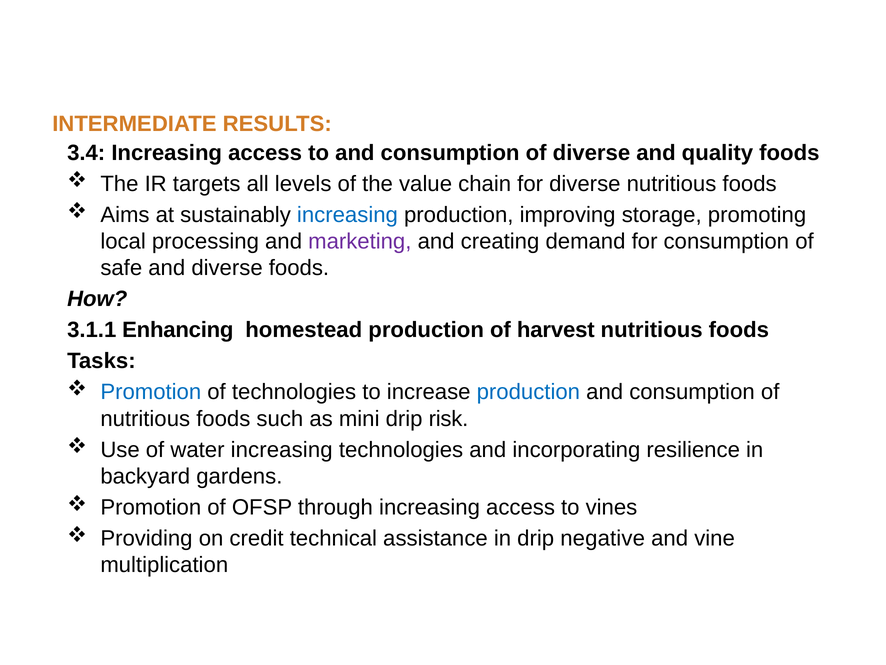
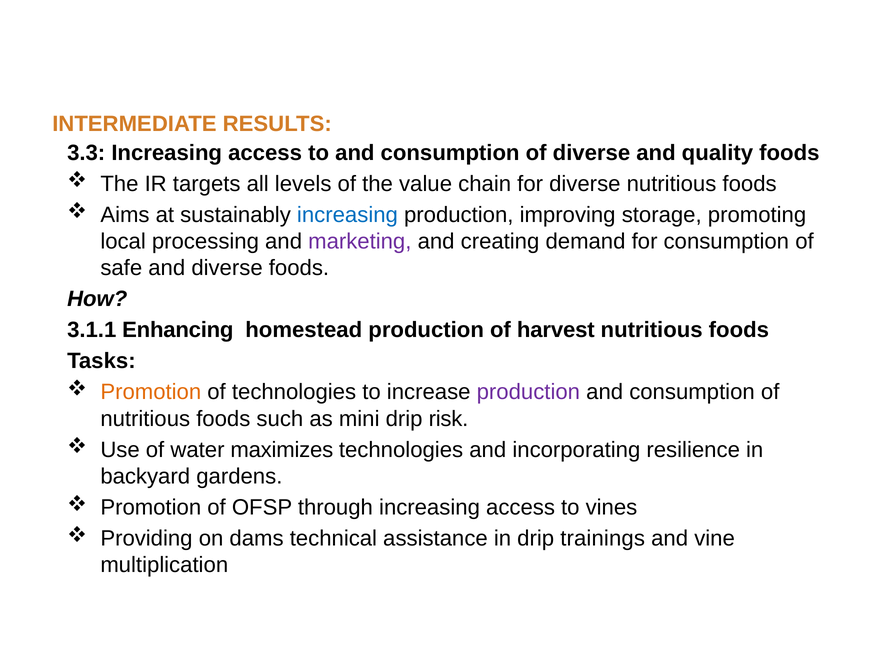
3.4: 3.4 -> 3.3
Promotion at (151, 392) colour: blue -> orange
production at (528, 392) colour: blue -> purple
water increasing: increasing -> maximizes
credit: credit -> dams
negative: negative -> trainings
